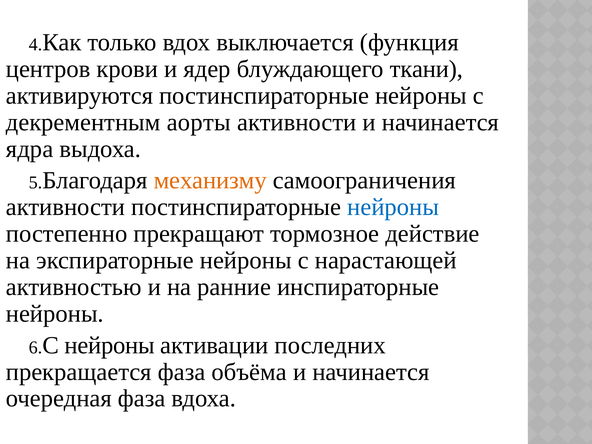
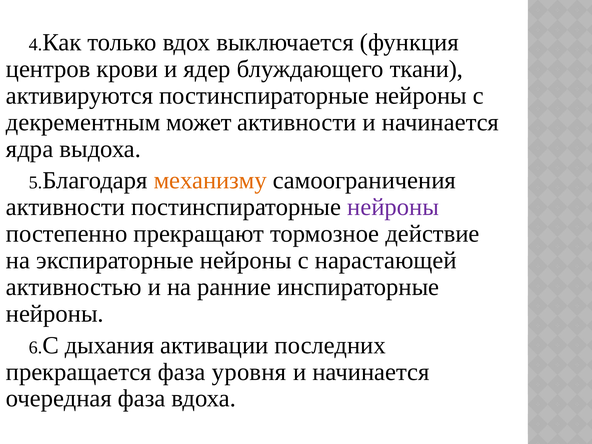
аорты: аорты -> может
нейроны at (393, 207) colour: blue -> purple
С нейроны: нейроны -> дыхания
объёма: объёма -> уровня
